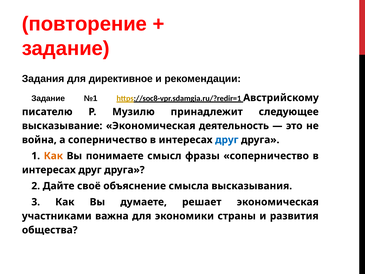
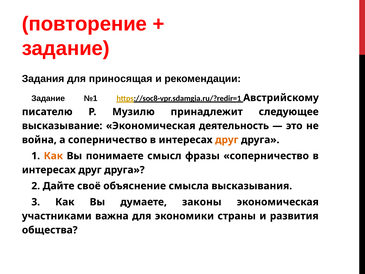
директивное: директивное -> приносящая
друг at (227, 140) colour: blue -> orange
решает: решает -> законы
